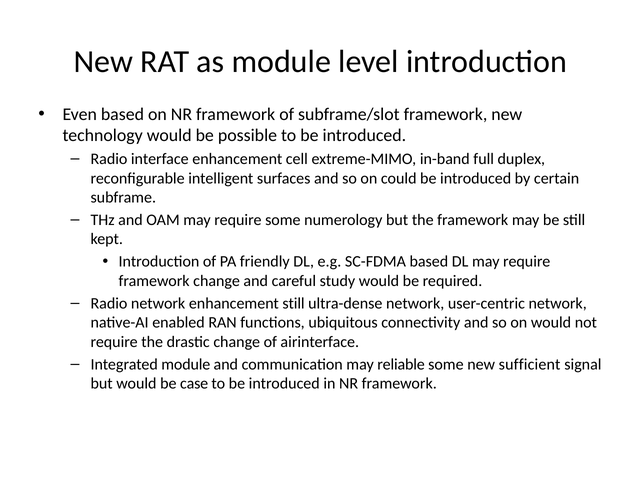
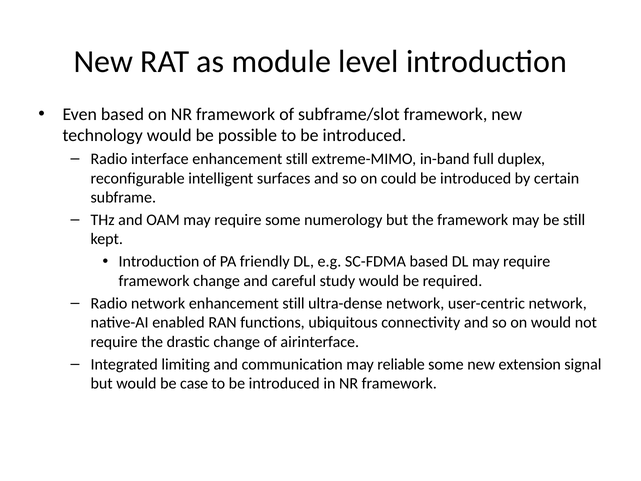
interface enhancement cell: cell -> still
Integrated module: module -> limiting
sufficient: sufficient -> extension
